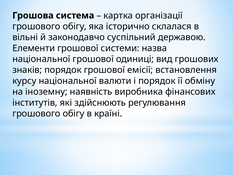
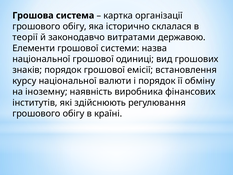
вільні: вільні -> теорії
суспільний: суспільний -> витратами
